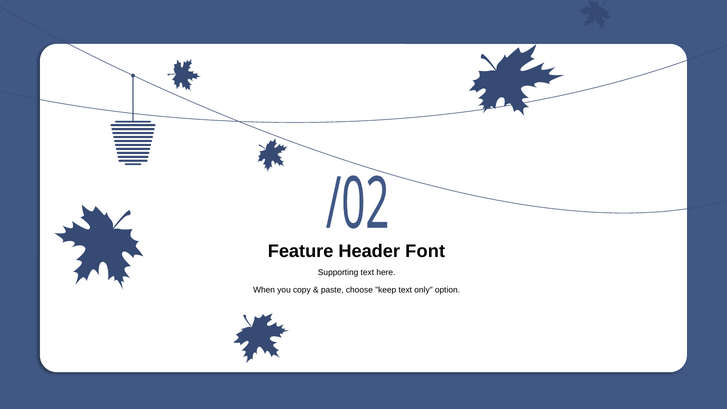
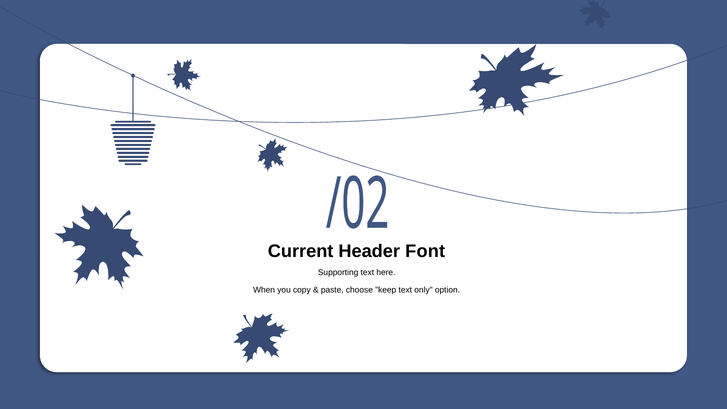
Feature: Feature -> Current
